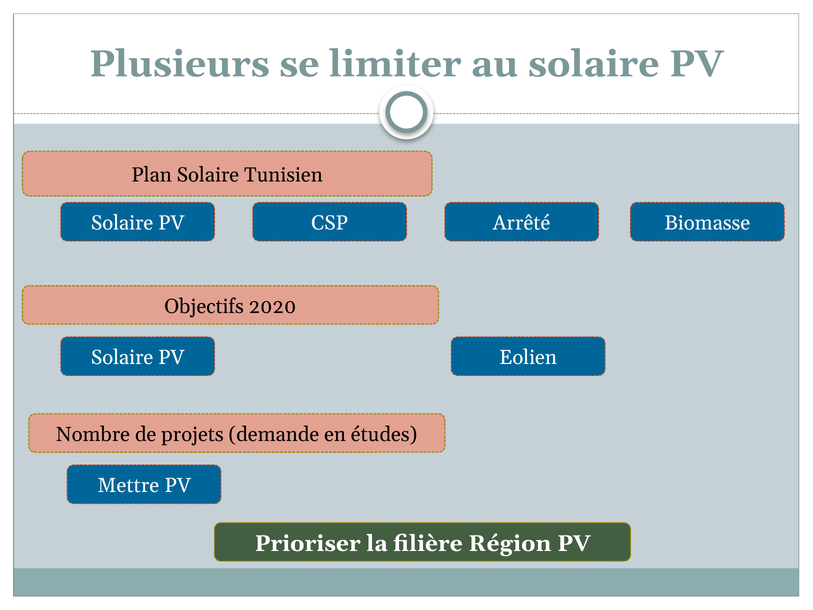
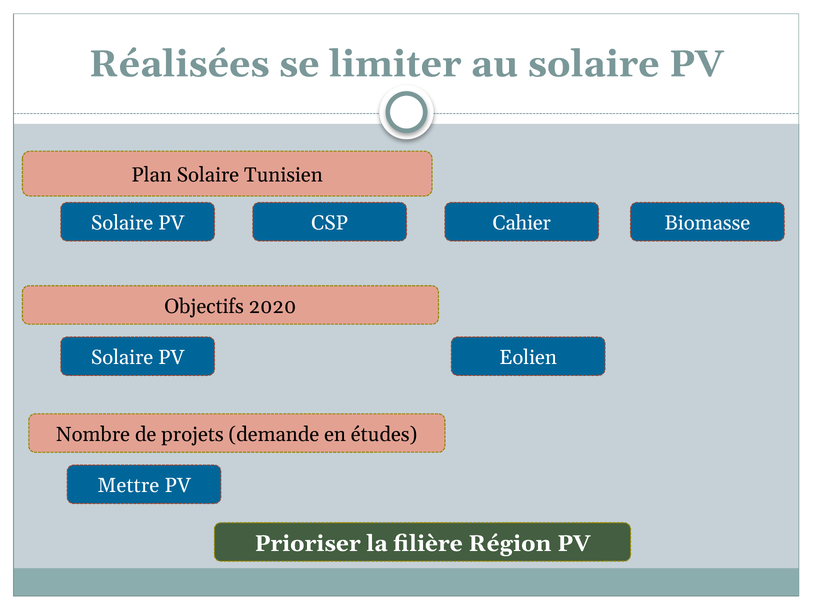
Plusieurs: Plusieurs -> Réalisées
Arrêté: Arrêté -> Cahier
